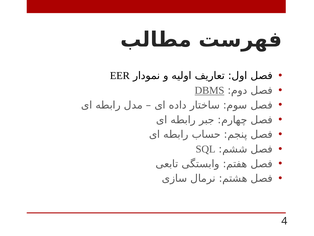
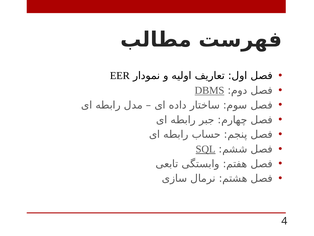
SQL underline: none -> present
